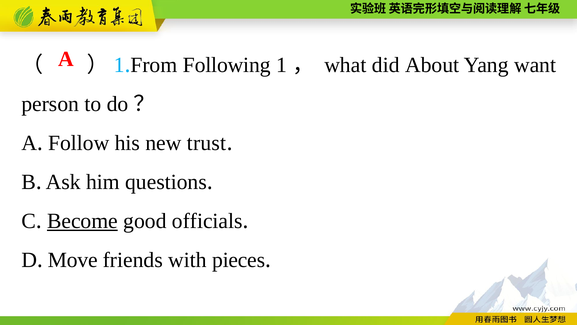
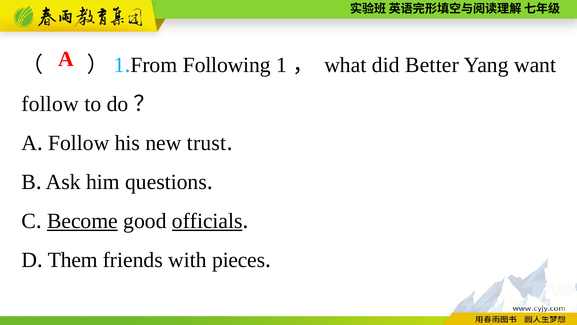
About: About -> Better
person at (50, 104): person -> follow
officials underline: none -> present
Move: Move -> Them
